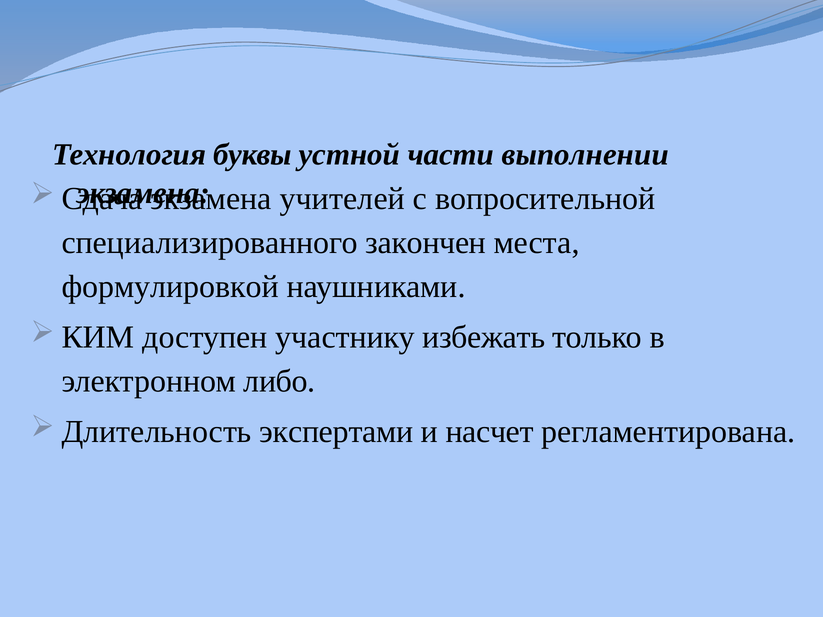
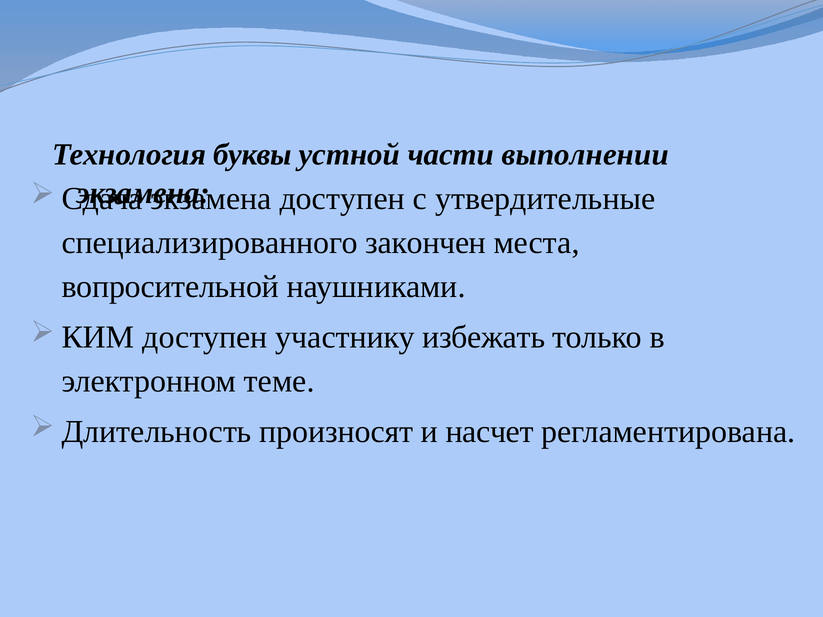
учителей at (342, 199): учителей -> доступен
вопросительной: вопросительной -> утвердительные
формулировкой: формулировкой -> вопросительной
либо: либо -> теме
экспертами: экспертами -> произносят
